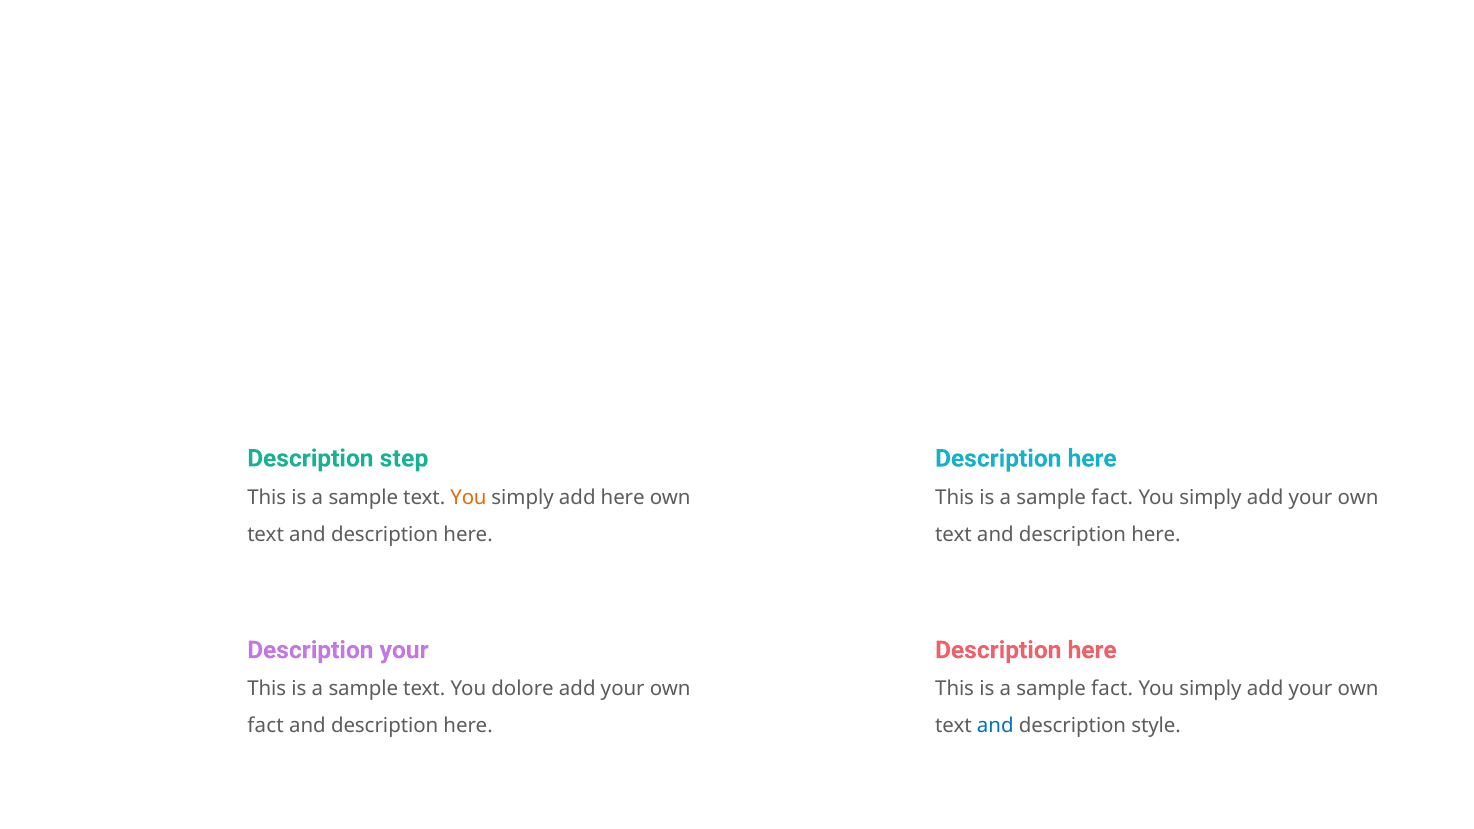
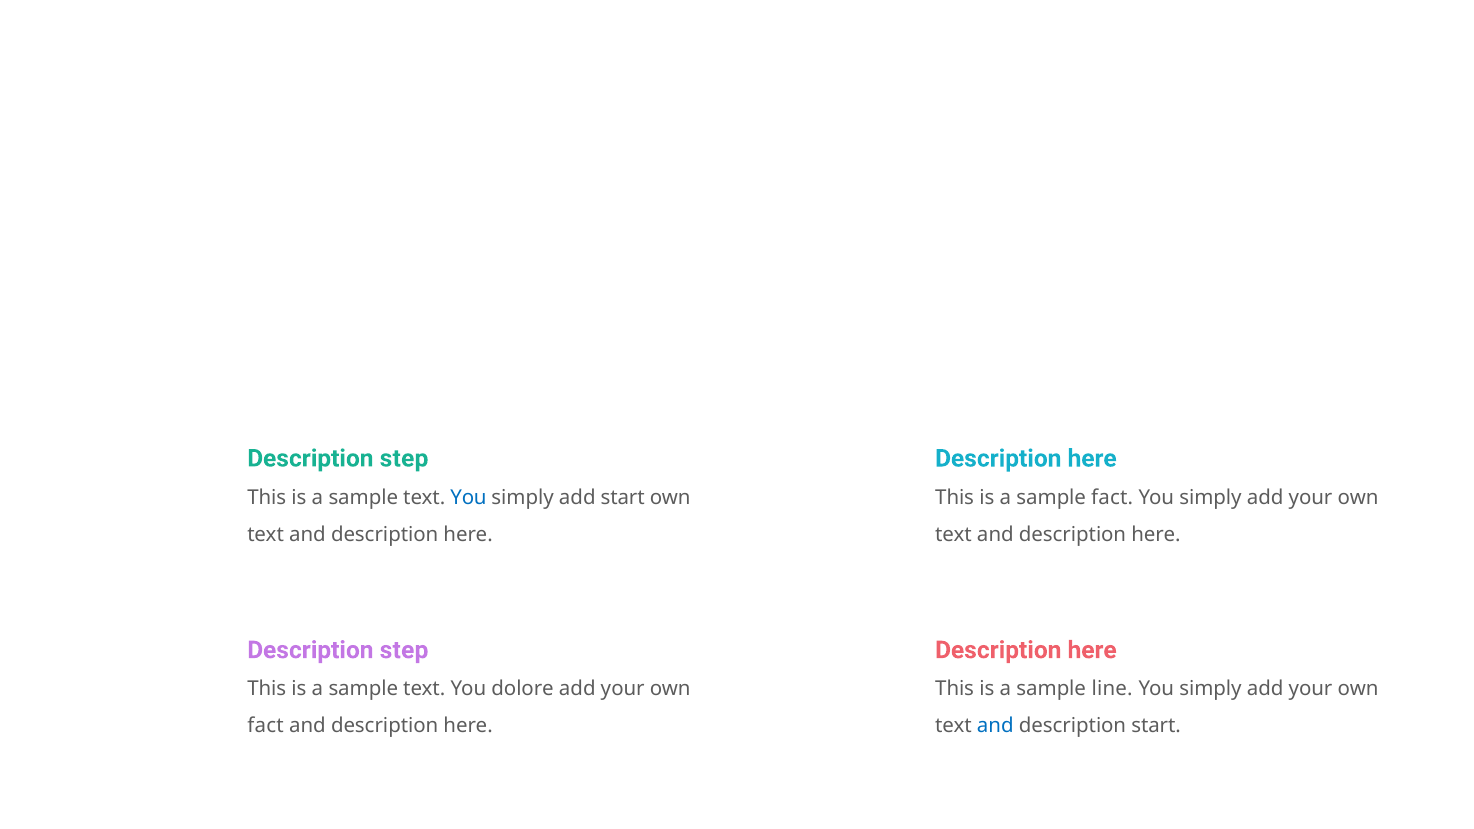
You at (468, 498) colour: orange -> blue
add here: here -> start
your at (404, 650): your -> step
fact at (1112, 689): fact -> line
description style: style -> start
